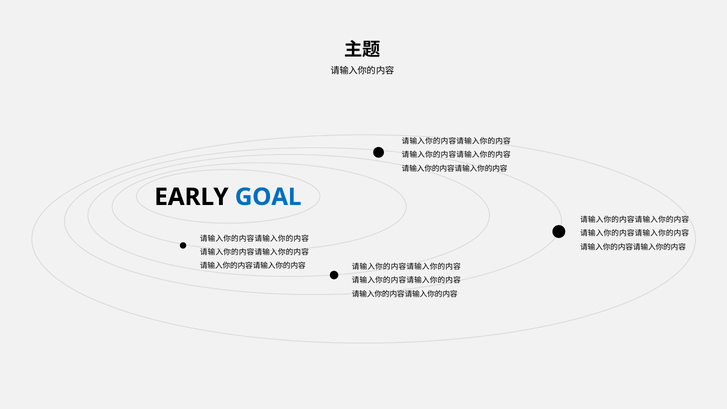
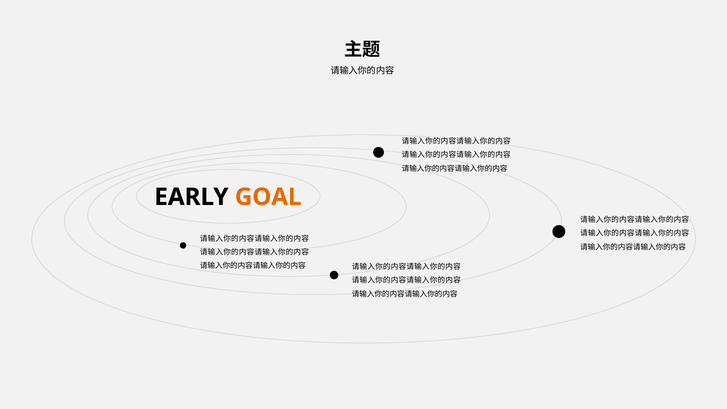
GOAL colour: blue -> orange
